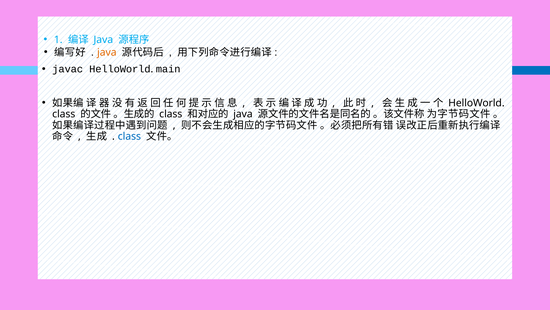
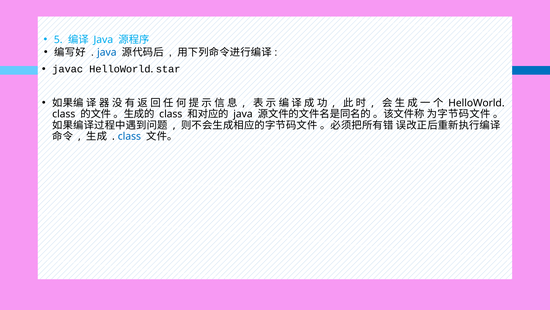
1: 1 -> 5
java at (107, 52) colour: orange -> blue
main: main -> star
